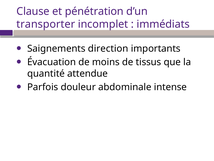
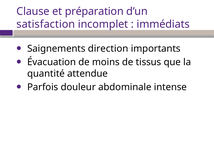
pénétration: pénétration -> préparation
transporter: transporter -> satisfaction
